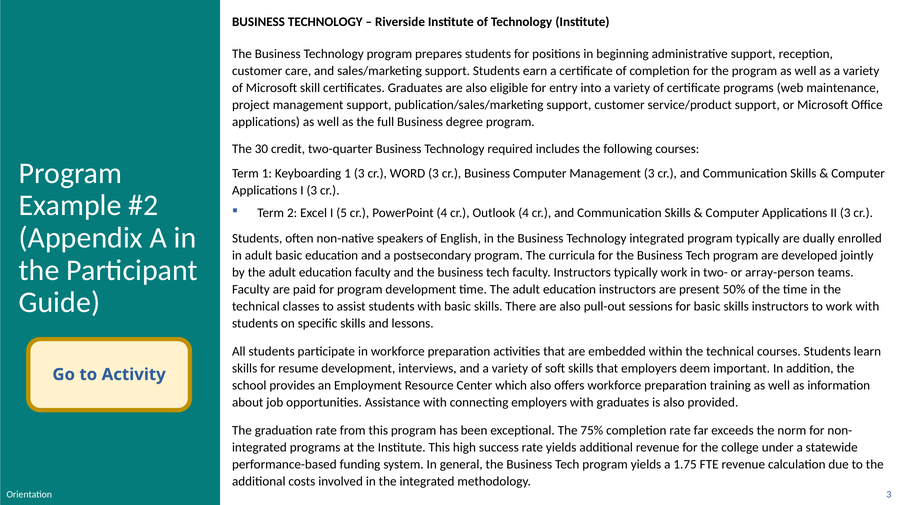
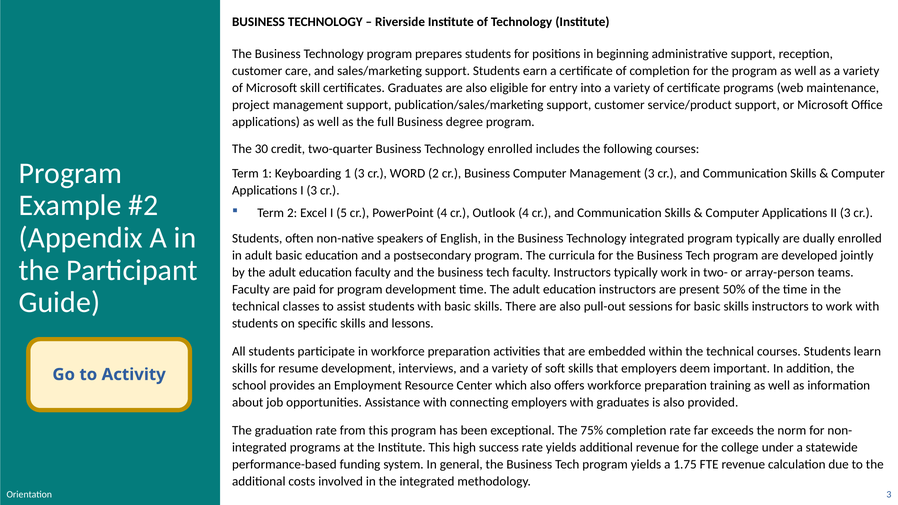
Technology required: required -> enrolled
WORD 3: 3 -> 2
